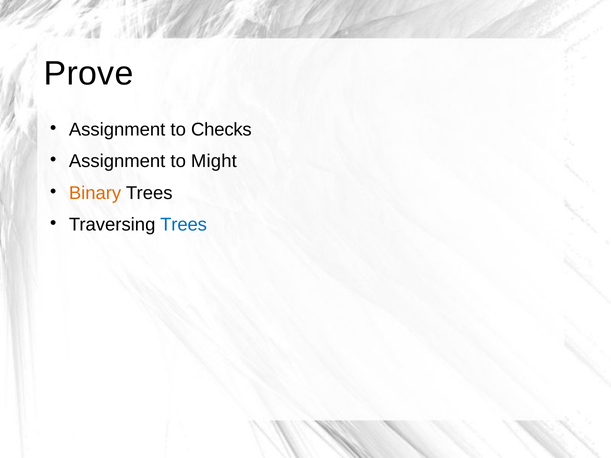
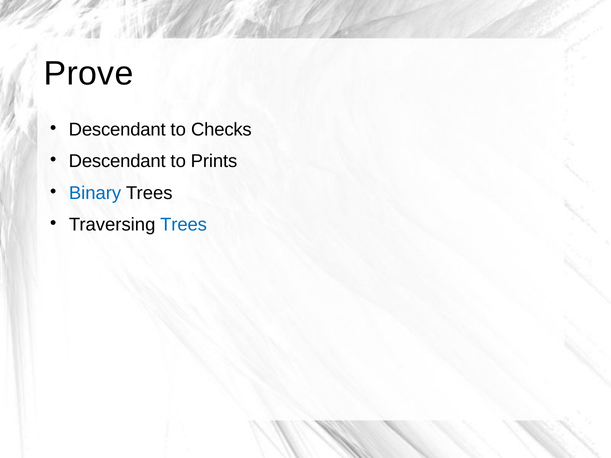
Assignment at (117, 130): Assignment -> Descendant
Assignment at (117, 161): Assignment -> Descendant
Might: Might -> Prints
Binary colour: orange -> blue
